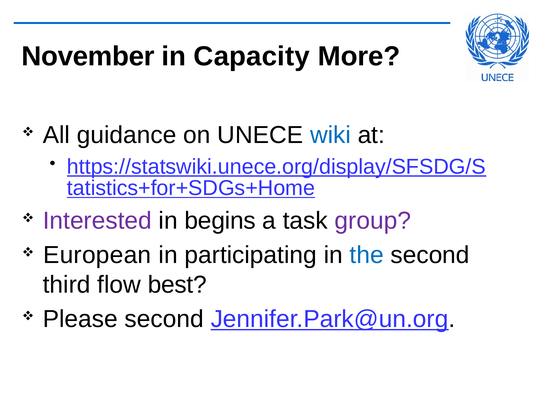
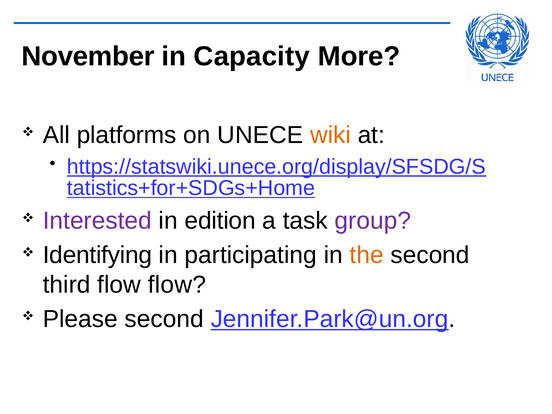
guidance: guidance -> platforms
wiki colour: blue -> orange
begins: begins -> edition
European: European -> Identifying
the colour: blue -> orange
flow best: best -> flow
